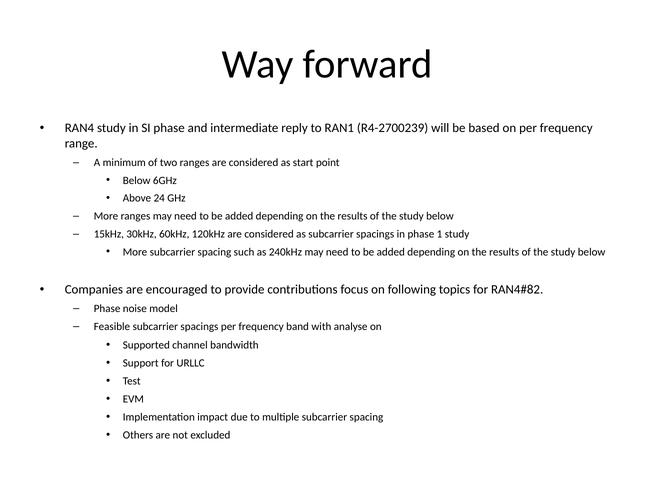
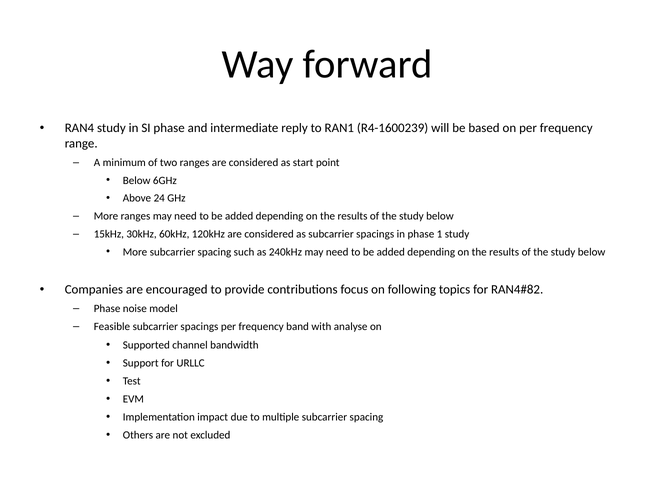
R4-2700239: R4-2700239 -> R4-1600239
